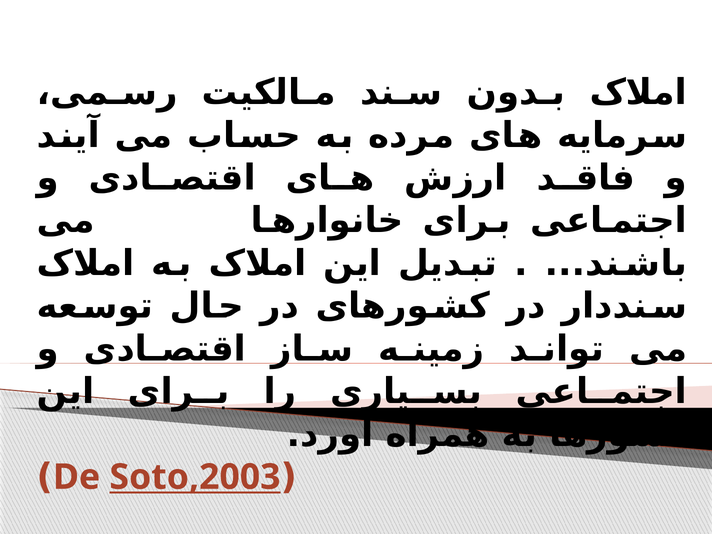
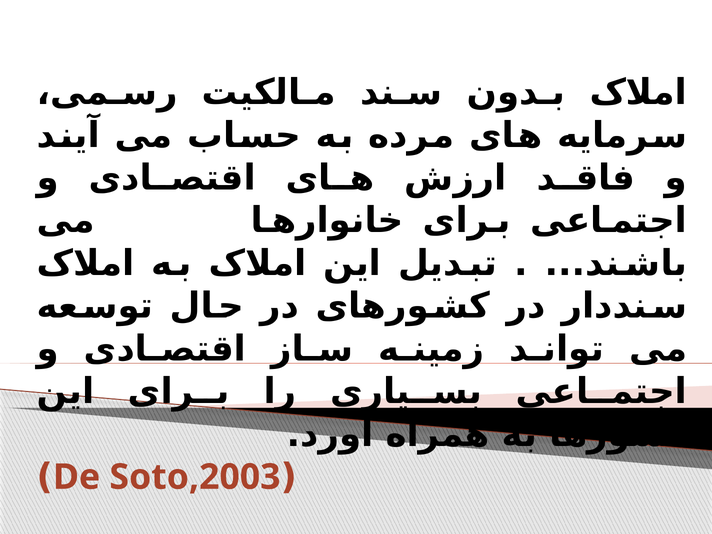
Soto,2003 underline: present -> none
